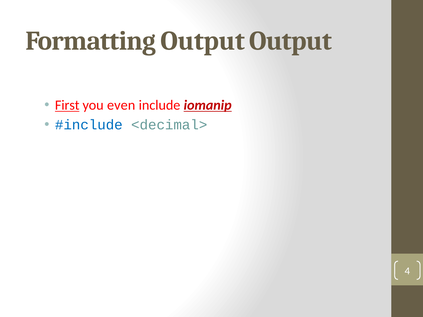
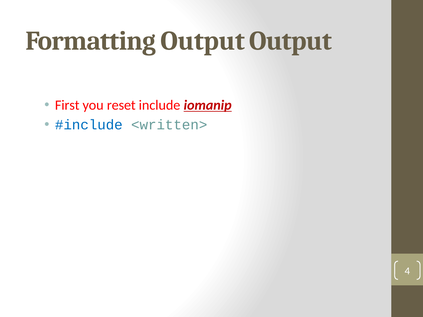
First underline: present -> none
even: even -> reset
<decimal>: <decimal> -> <written>
